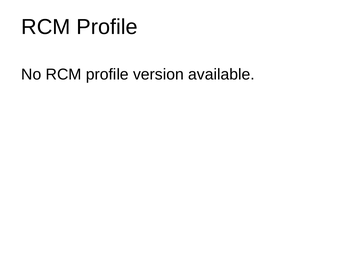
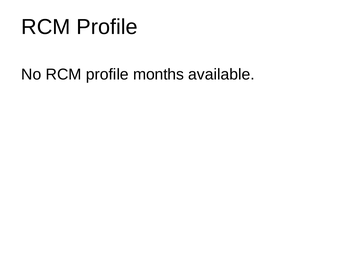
version: version -> months
